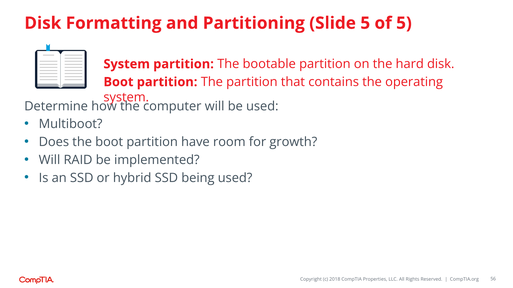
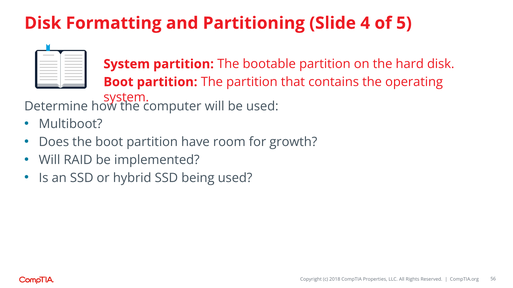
Slide 5: 5 -> 4
